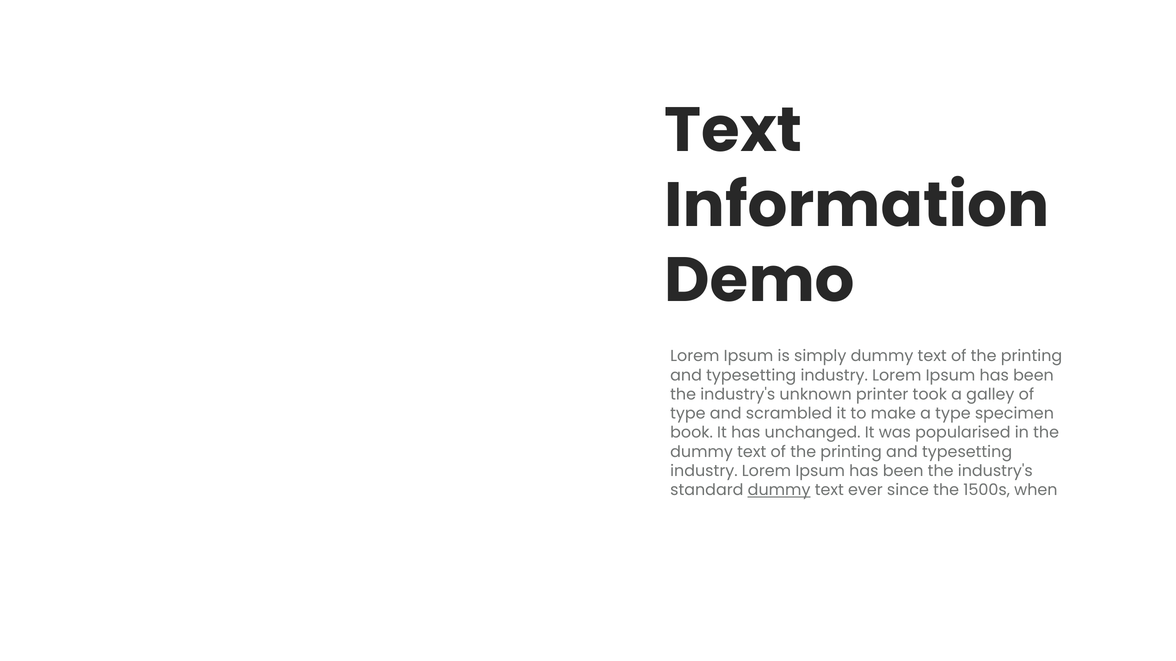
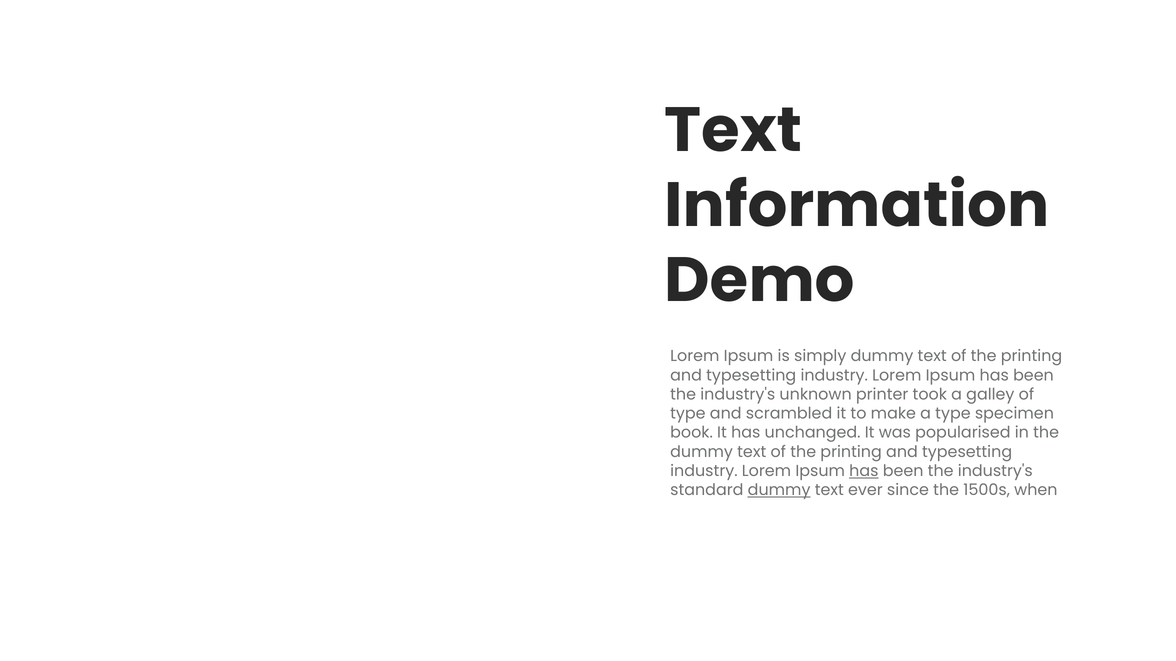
has at (864, 471) underline: none -> present
